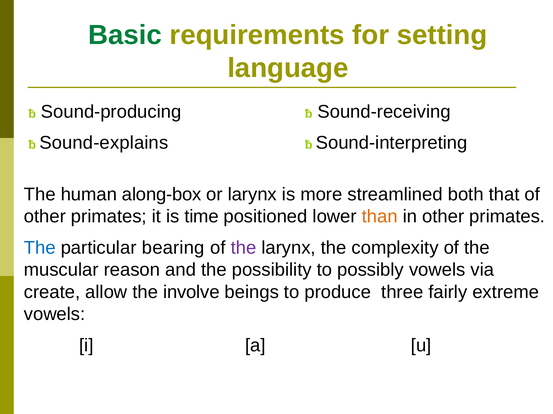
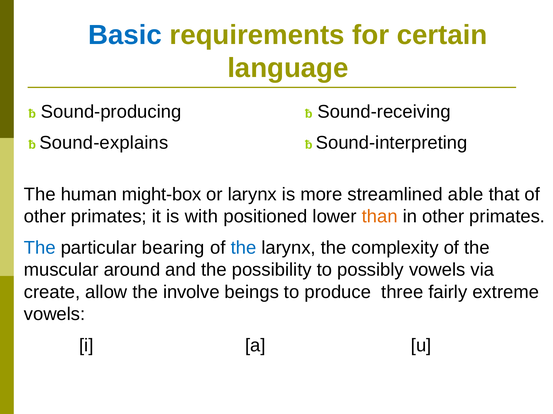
Basic colour: green -> blue
setting: setting -> certain
along-box: along-box -> might-box
both: both -> able
time: time -> with
the at (244, 248) colour: purple -> blue
reason: reason -> around
